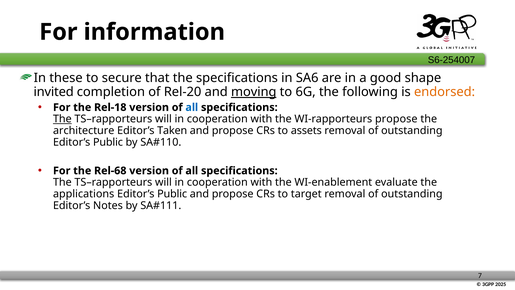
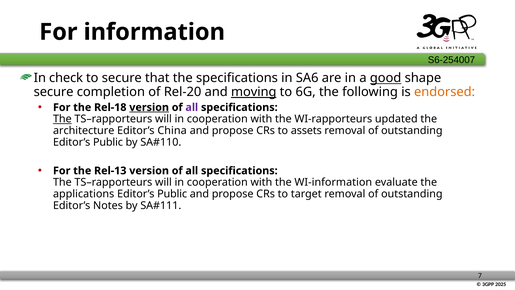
these: these -> check
good underline: none -> present
invited at (54, 92): invited -> secure
version at (149, 107) underline: none -> present
all at (192, 107) colour: blue -> purple
WI-rapporteurs propose: propose -> updated
Taken: Taken -> China
Rel-68: Rel-68 -> Rel-13
WI-enablement: WI-enablement -> WI-information
